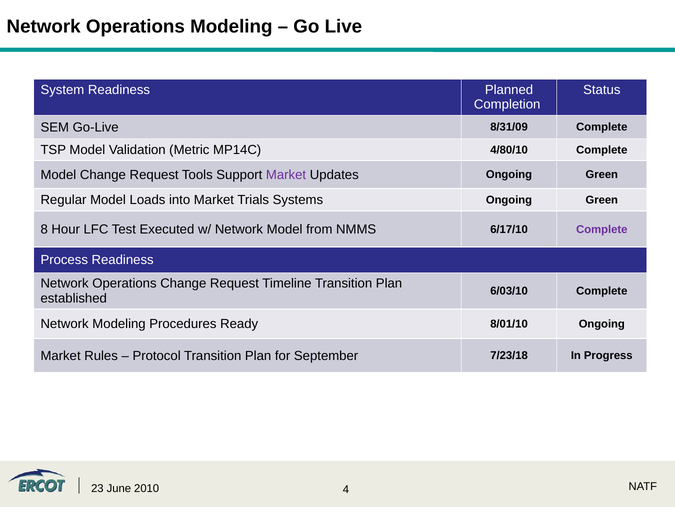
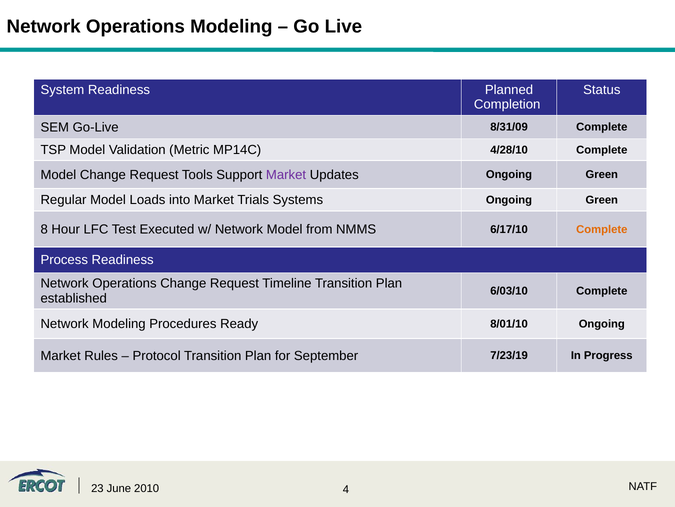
4/80/10: 4/80/10 -> 4/28/10
Complete at (602, 229) colour: purple -> orange
7/23/18: 7/23/18 -> 7/23/19
